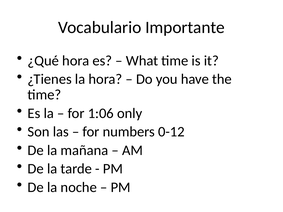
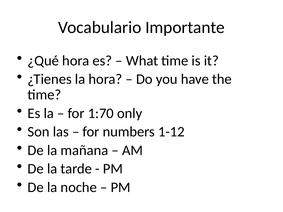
1:06: 1:06 -> 1:70
0-12: 0-12 -> 1-12
